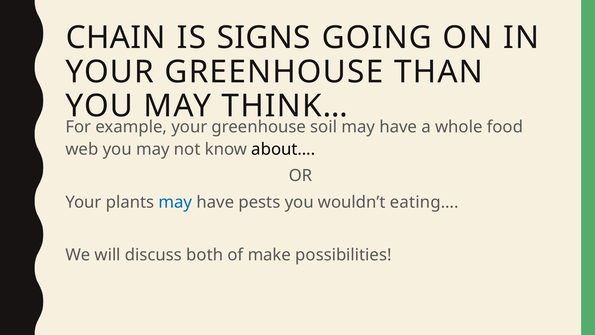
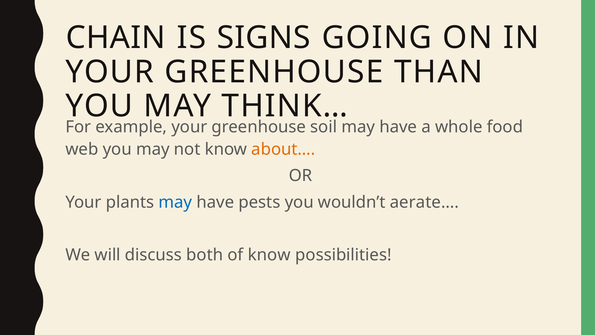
about… colour: black -> orange
eating…: eating… -> aerate…
of make: make -> know
